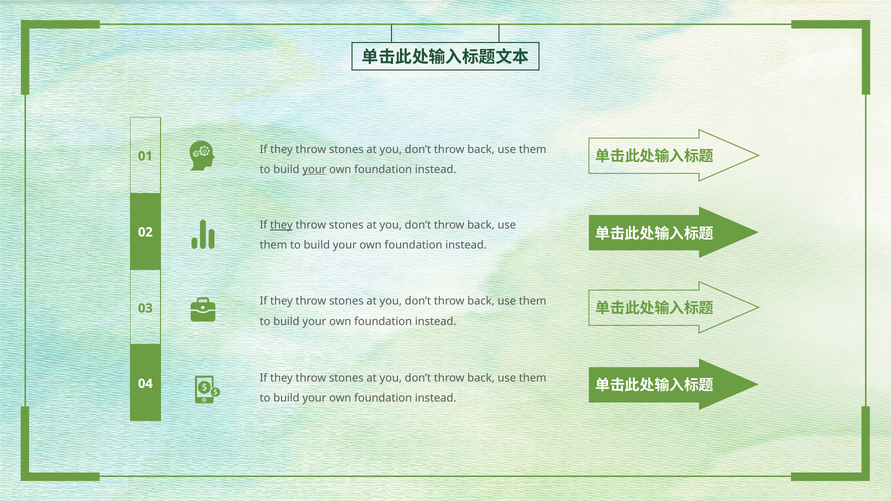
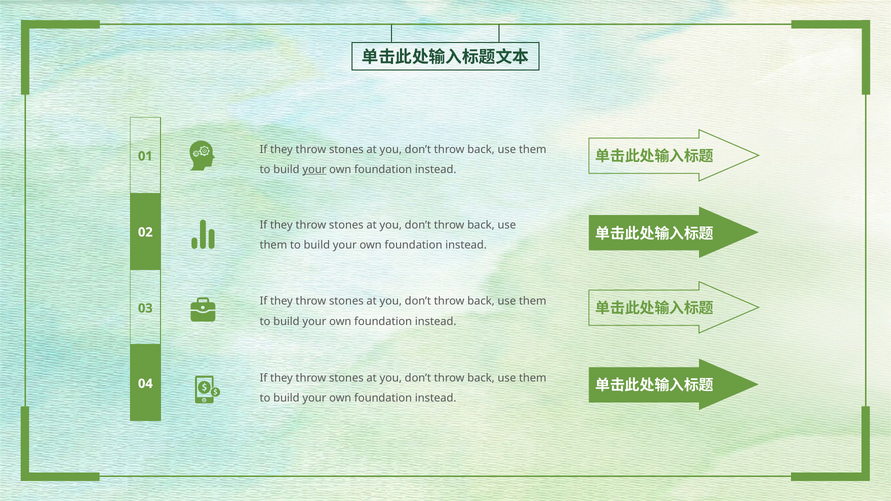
they at (281, 225) underline: present -> none
